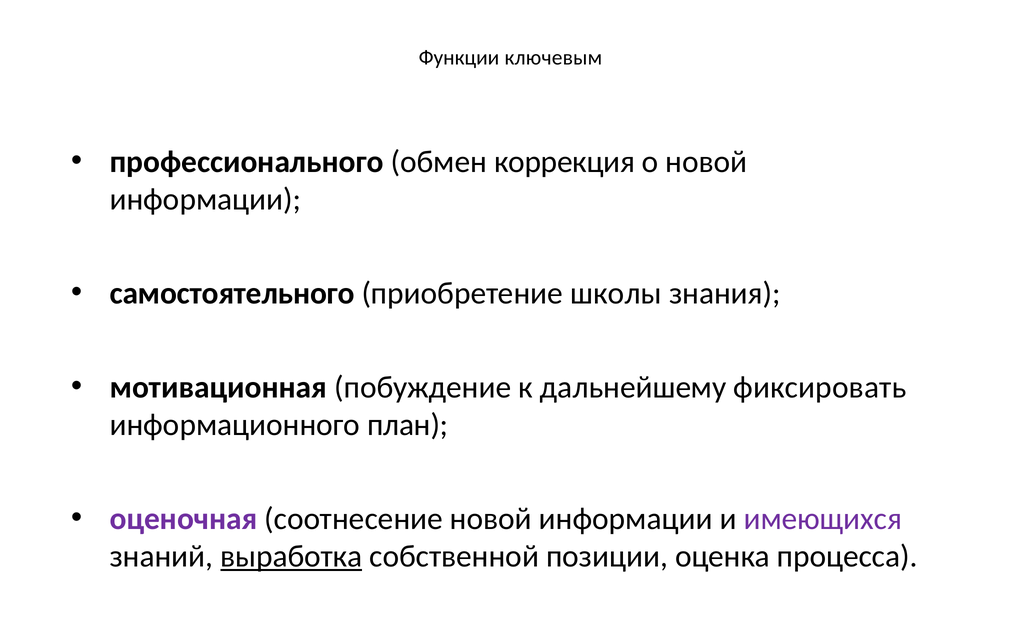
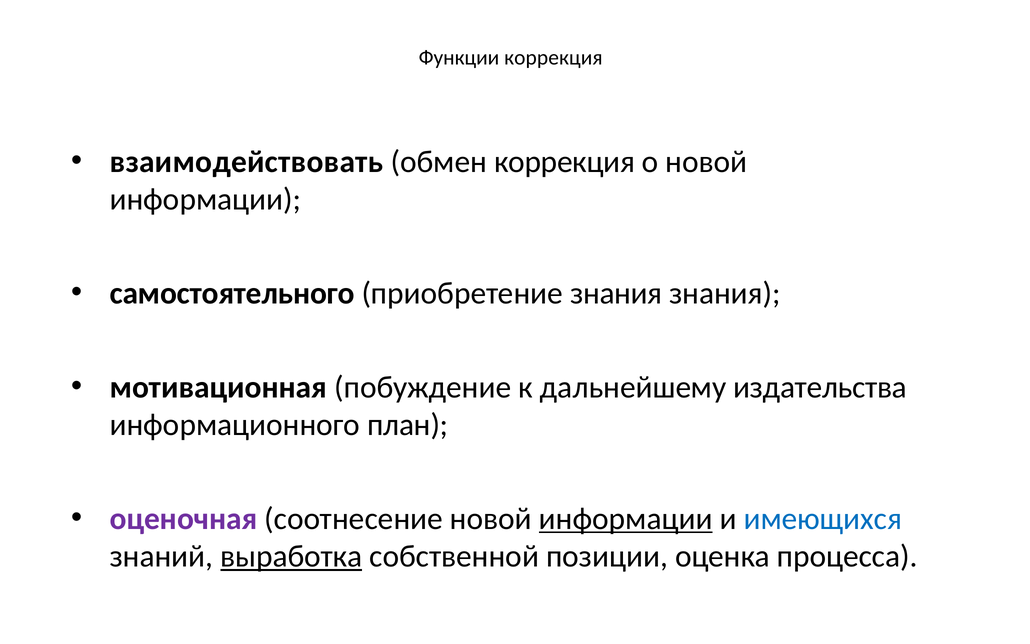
Функции ключевым: ключевым -> коррекция
профессионального: профессионального -> взаимодействовать
приобретение школы: школы -> знания
фиксировать: фиксировать -> издательства
информации at (626, 519) underline: none -> present
имеющихся colour: purple -> blue
